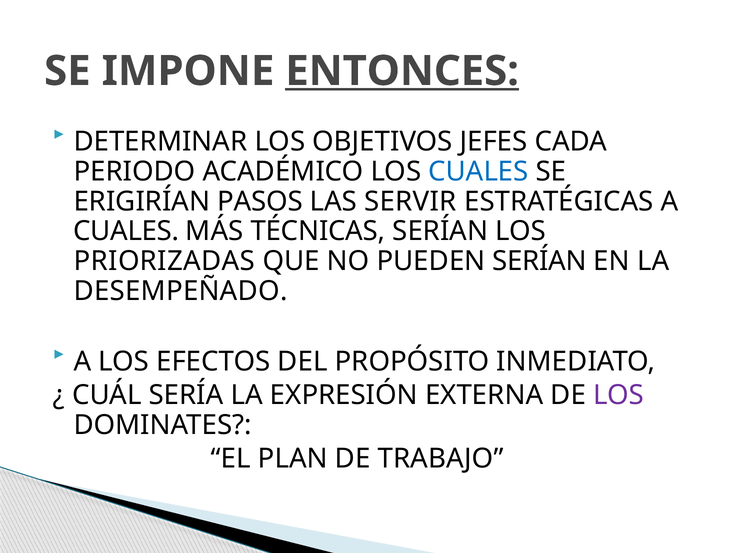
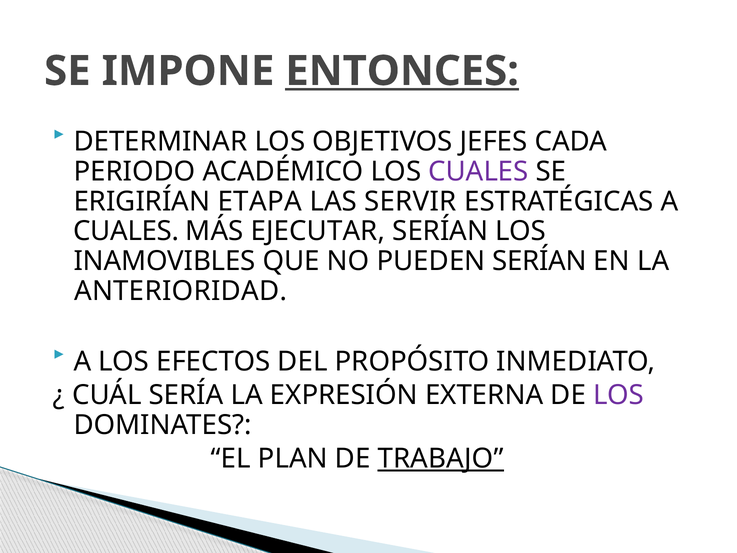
CUALES at (478, 171) colour: blue -> purple
PASOS: PASOS -> ETAPA
TÉCNICAS: TÉCNICAS -> EJECUTAR
PRIORIZADAS: PRIORIZADAS -> INAMOVIBLES
DESEMPEÑADO: DESEMPEÑADO -> ANTERIORIDAD
TRABAJO underline: none -> present
